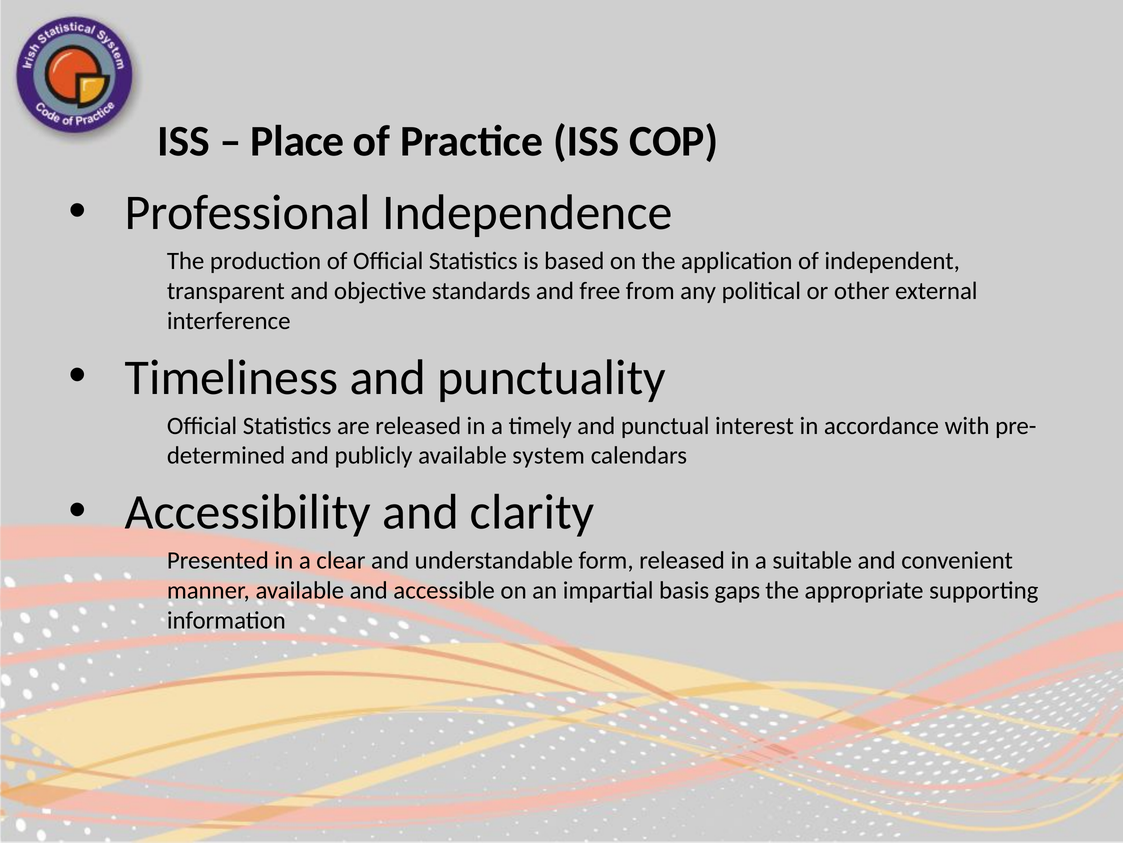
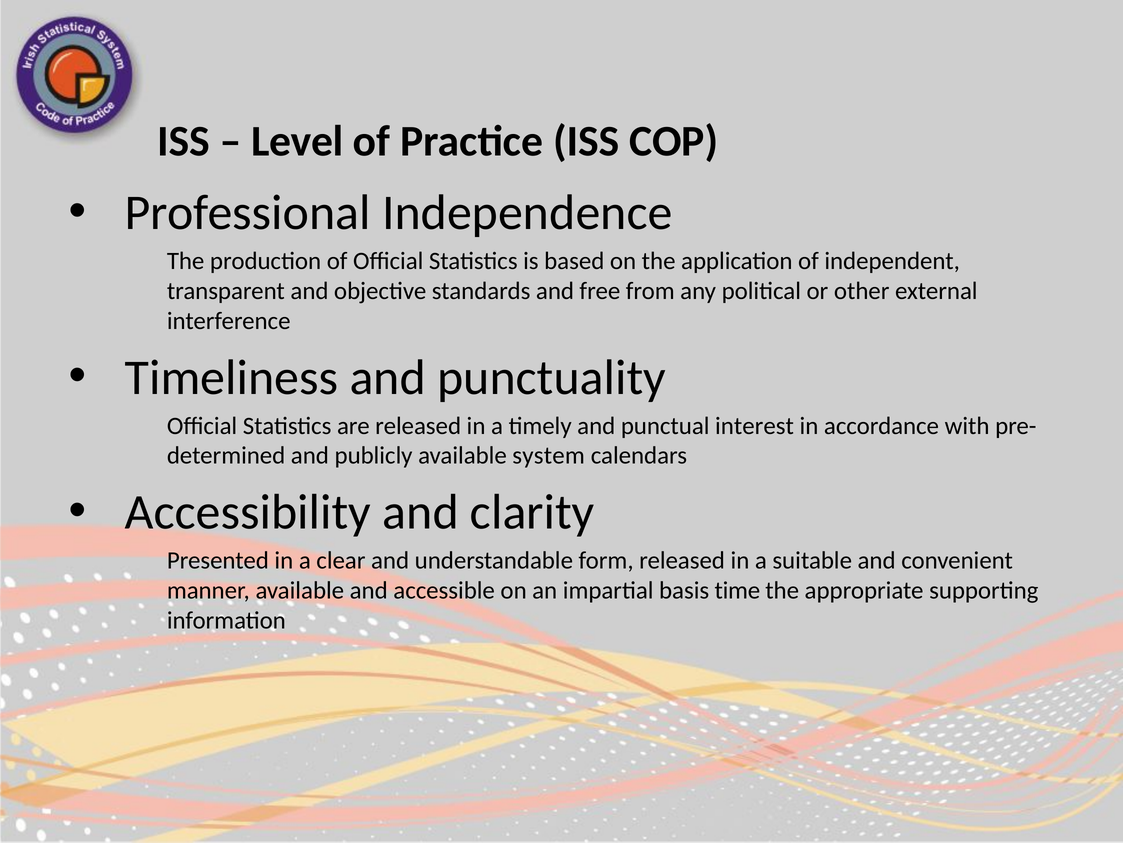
Place: Place -> Level
gaps: gaps -> time
